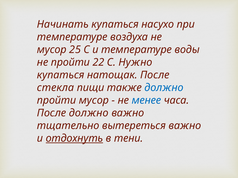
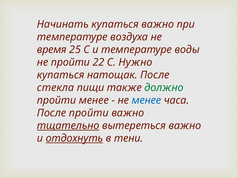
купаться насухо: насухо -> важно
мусор at (52, 50): мусор -> время
должно at (164, 88) colour: blue -> green
пройти мусор: мусор -> менее
После должно: должно -> пройти
тщательно underline: none -> present
